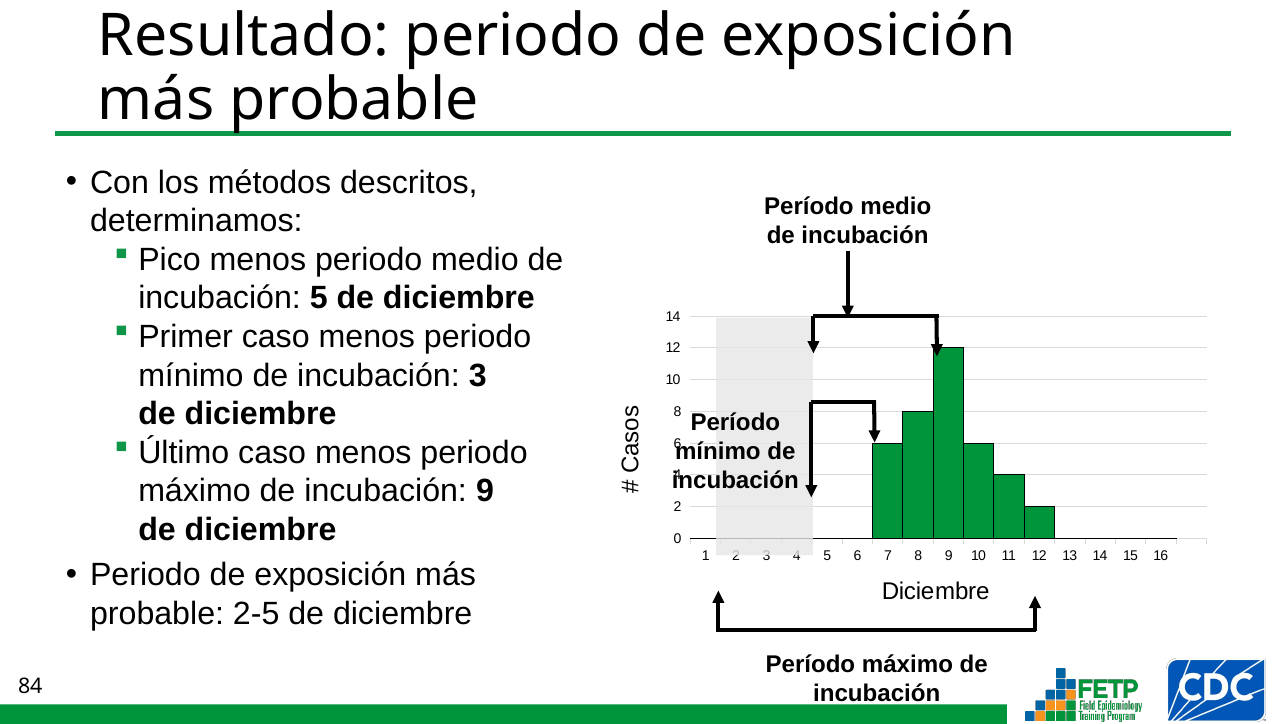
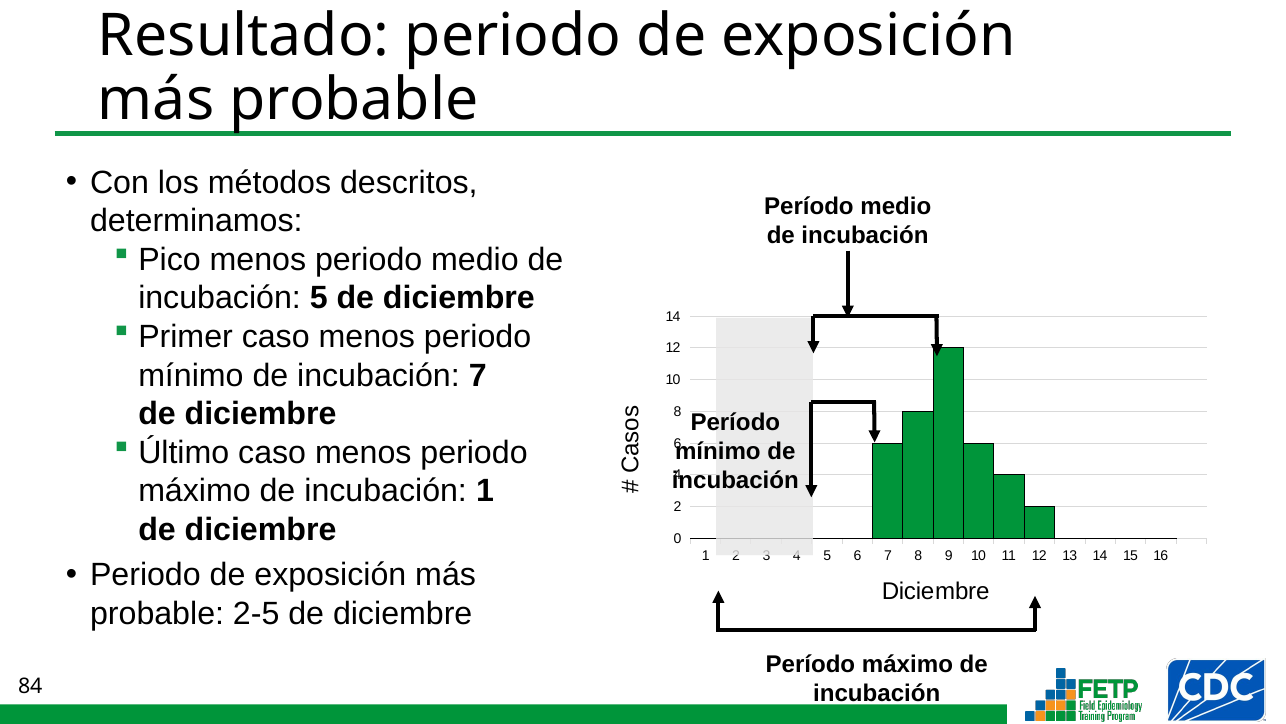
incubación 3: 3 -> 7
incubación 9: 9 -> 1
